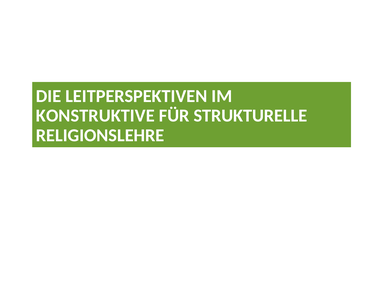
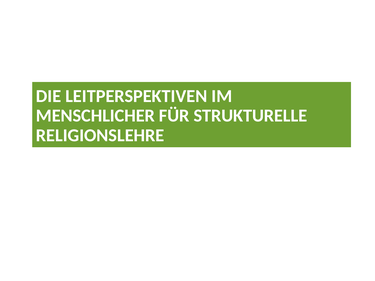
KONSTRUKTIVE: KONSTRUKTIVE -> MENSCHLICHER
